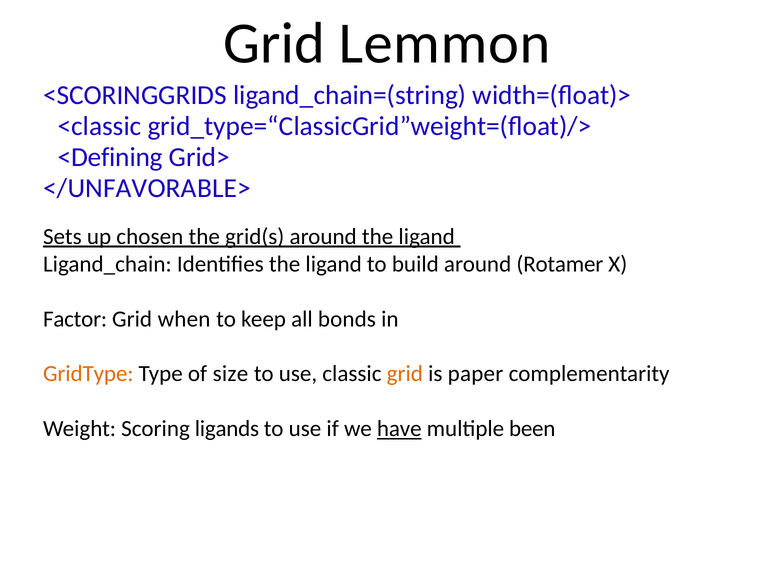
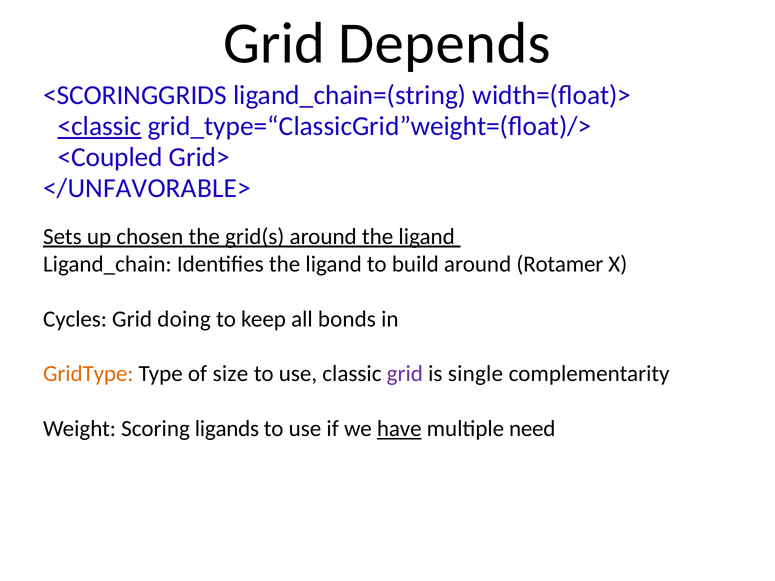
Lemmon: Lemmon -> Depends
<classic underline: none -> present
<Defining: <Defining -> <Coupled
Factor: Factor -> Cycles
when: when -> doing
grid at (405, 374) colour: orange -> purple
paper: paper -> single
been: been -> need
